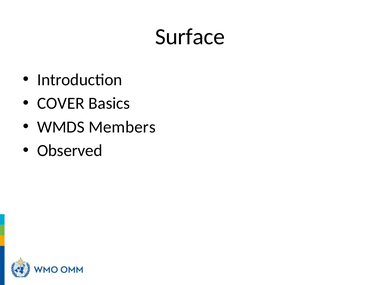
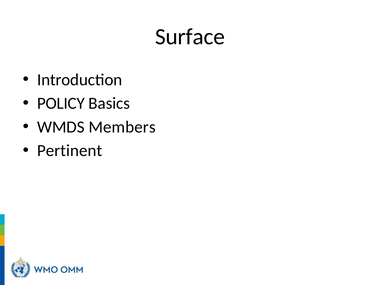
COVER: COVER -> POLICY
Observed: Observed -> Pertinent
